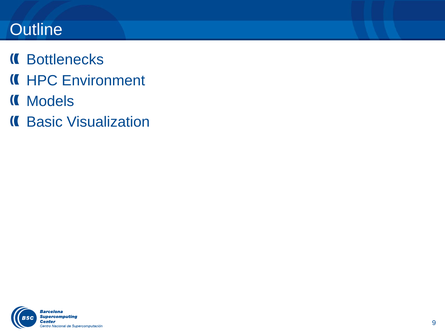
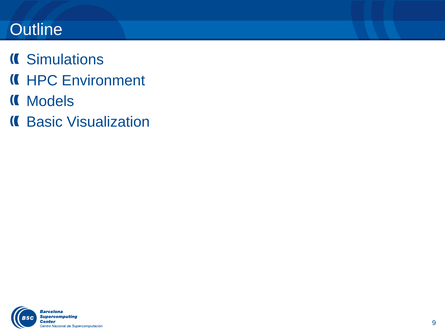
Bottlenecks: Bottlenecks -> Simulations
